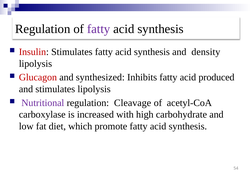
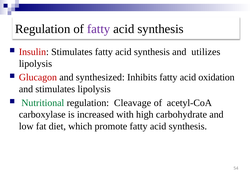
density: density -> utilizes
produced: produced -> oxidation
Nutritional colour: purple -> green
